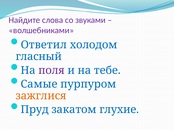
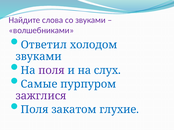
гласный at (39, 57): гласный -> звуками
тебе: тебе -> слух
зажглися colour: orange -> purple
Пруд at (35, 110): Пруд -> Поля
